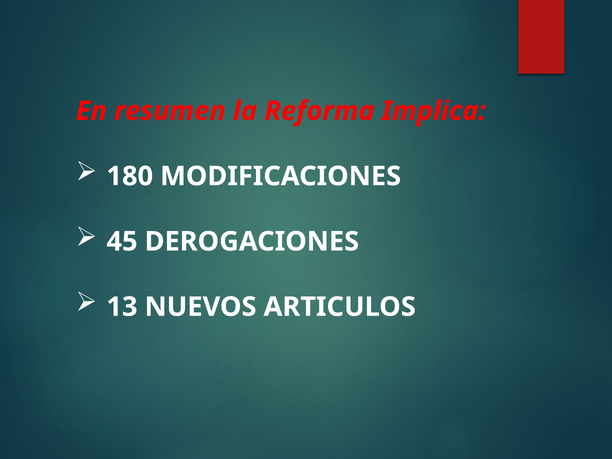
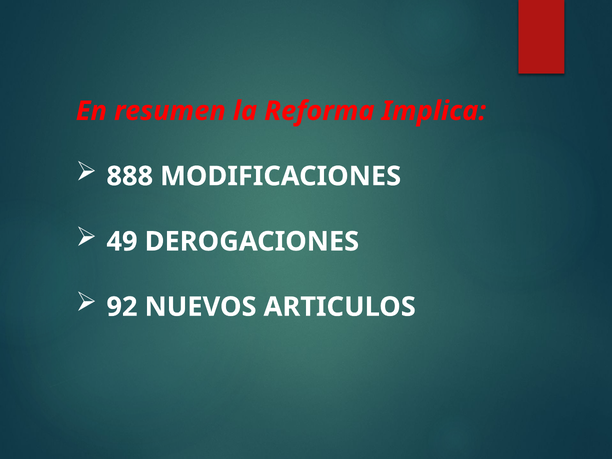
180: 180 -> 888
45: 45 -> 49
13: 13 -> 92
